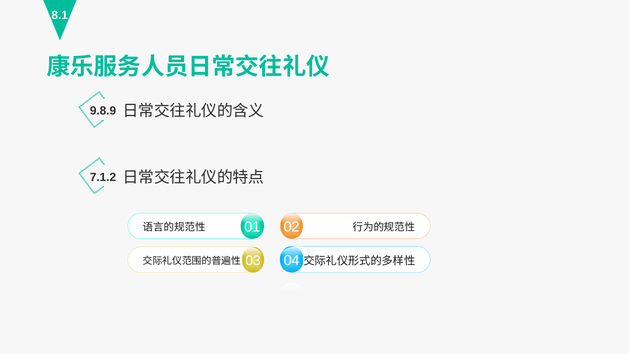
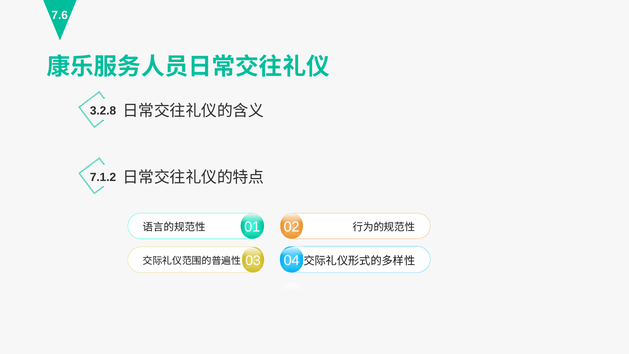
8.1: 8.1 -> 7.6
9.8.9: 9.8.9 -> 3.2.8
